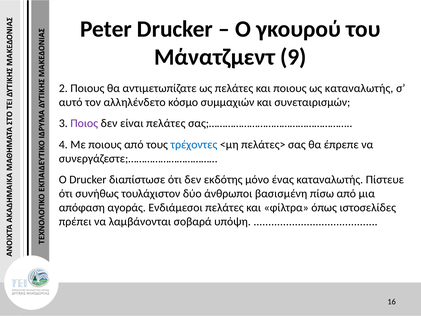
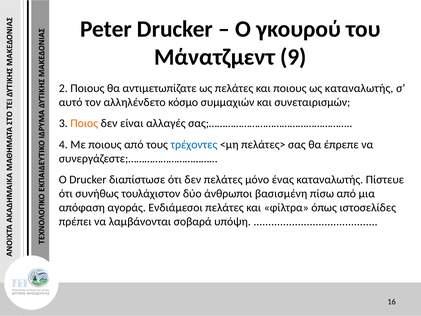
Ποιος colour: purple -> orange
είναι πελάτες: πελάτες -> αλλαγές
δεν εκδότης: εκδότης -> πελάτες
